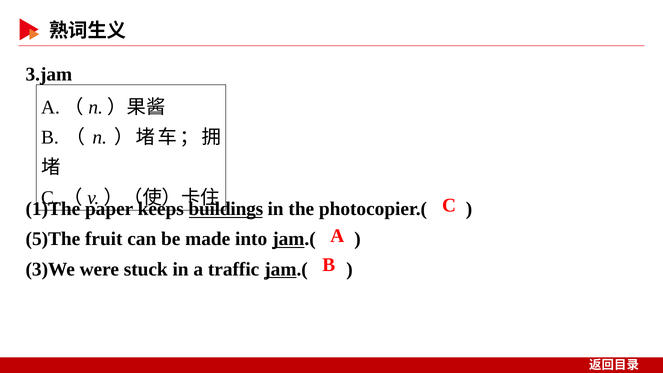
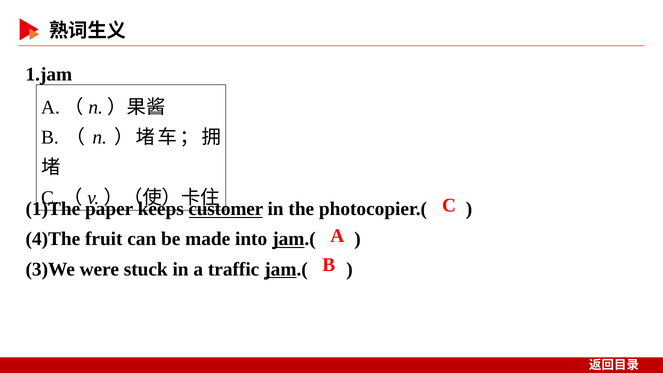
3.jam: 3.jam -> 1.jam
buildings: buildings -> customer
5)The: 5)The -> 4)The
